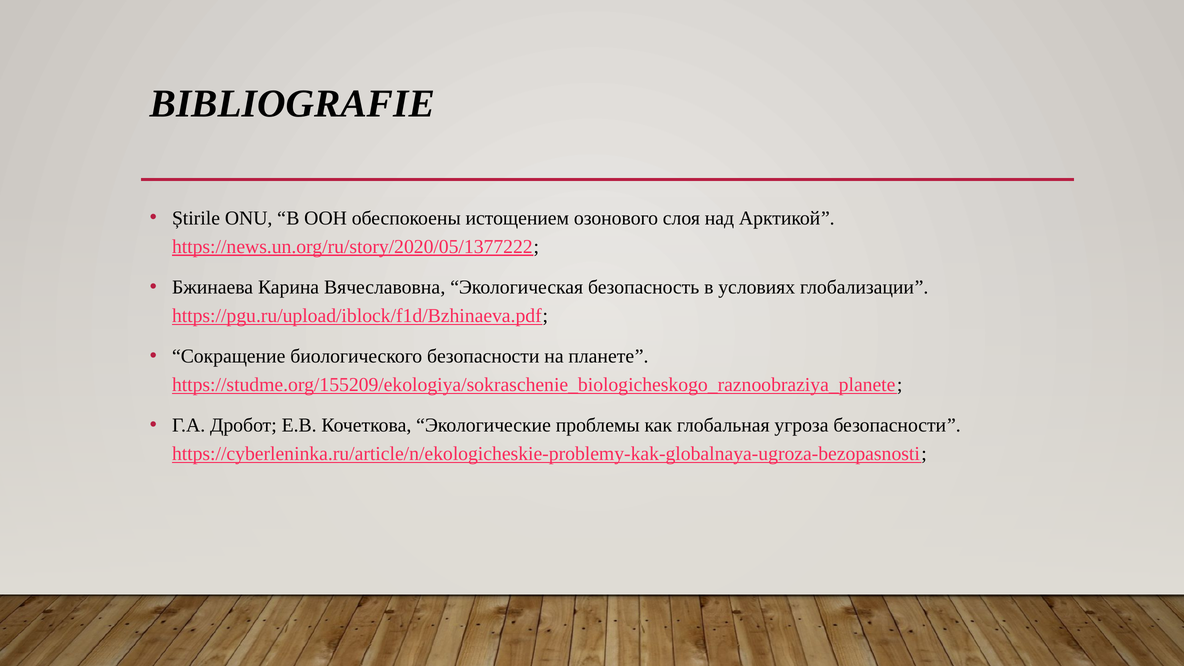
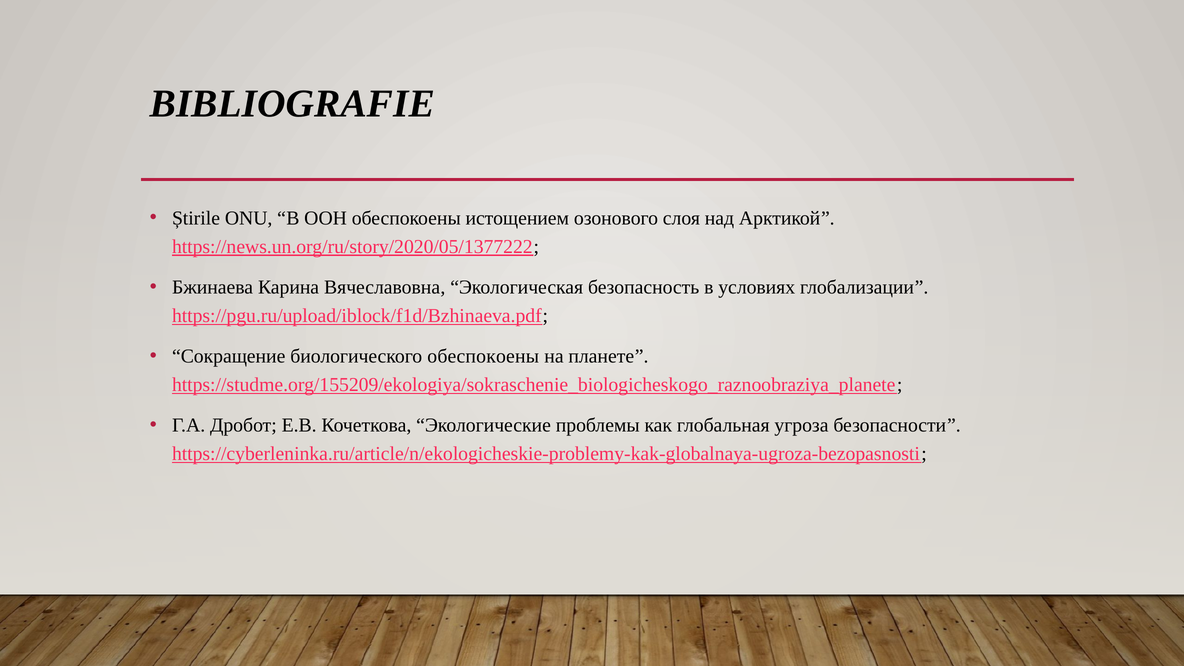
биологического безопасности: безопасности -> обеспокоены
